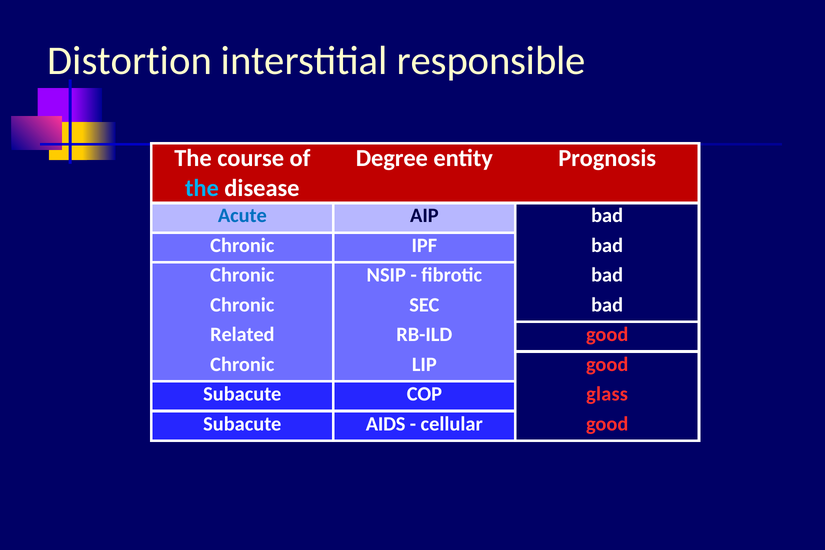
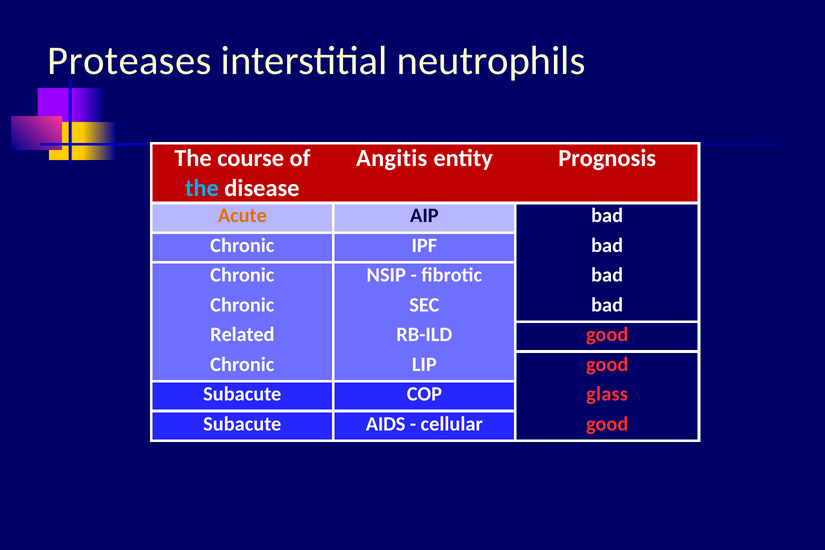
Distortion: Distortion -> Proteases
responsible: responsible -> neutrophils
Degree: Degree -> Angitis
Acute colour: blue -> orange
